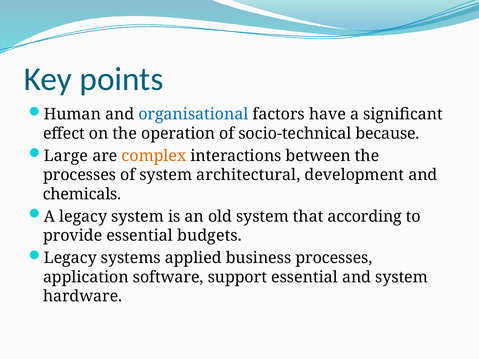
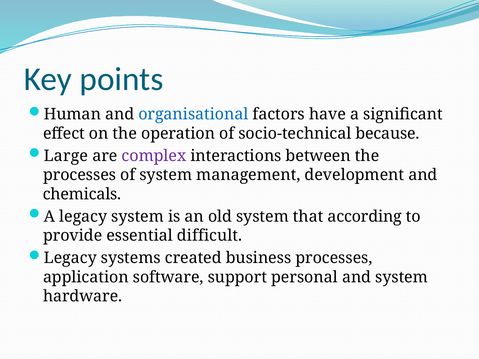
complex colour: orange -> purple
architectural: architectural -> management
budgets: budgets -> difficult
applied: applied -> created
support essential: essential -> personal
